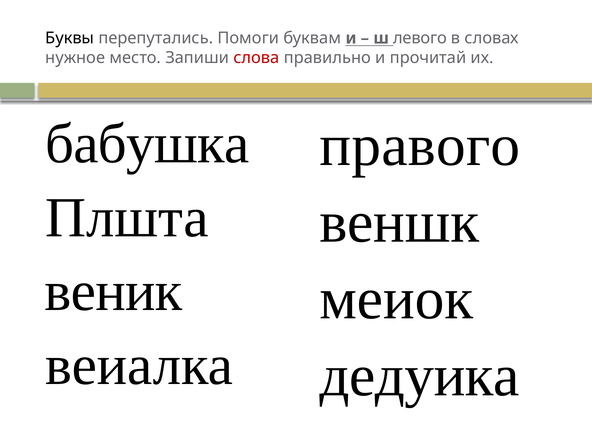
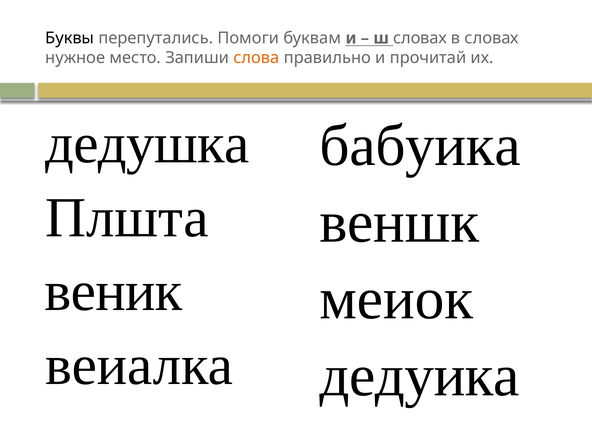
ш левого: левого -> словах
слова colour: red -> orange
бабушка: бабушка -> дедушка
правого: правого -> бабуика
